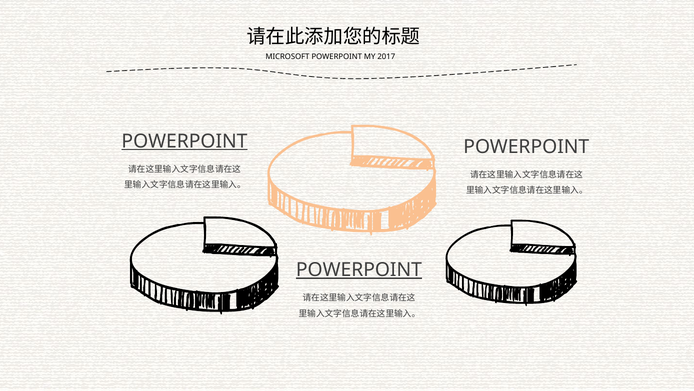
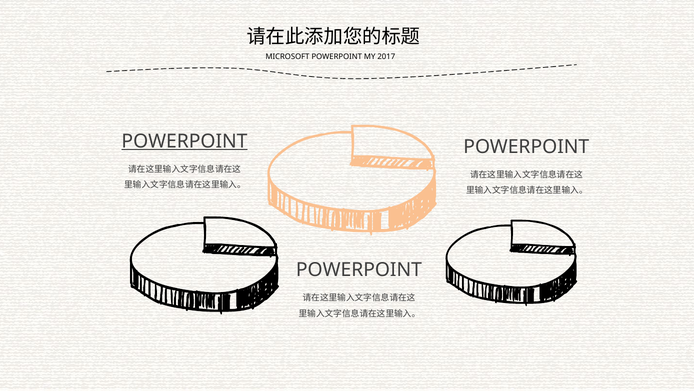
POWERPOINT at (359, 270) underline: present -> none
